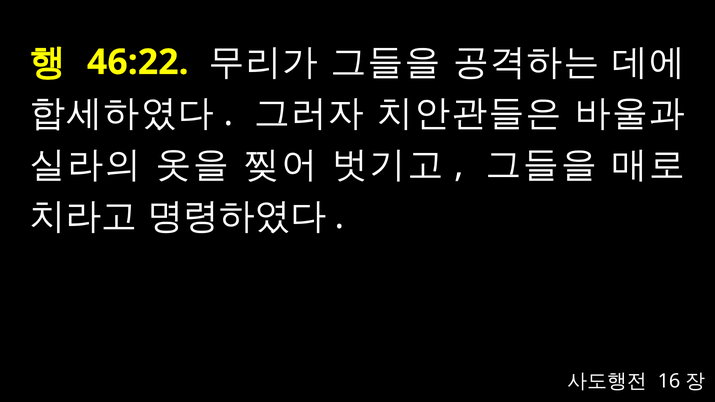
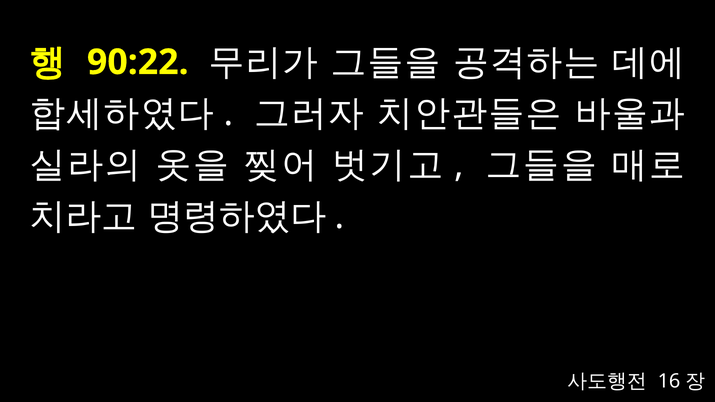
46:22: 46:22 -> 90:22
